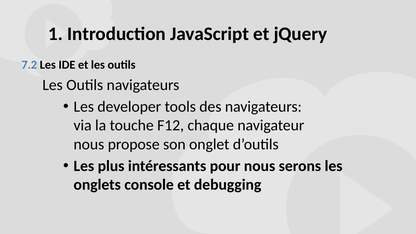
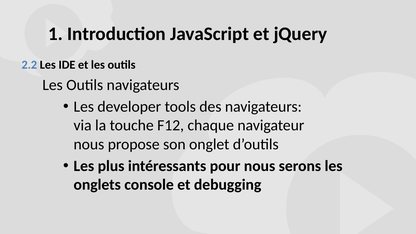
7.2: 7.2 -> 2.2
